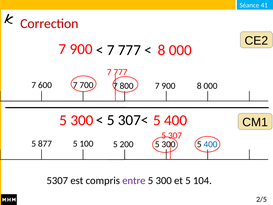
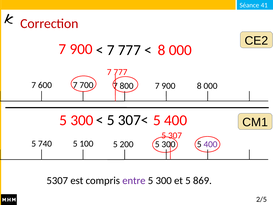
877: 877 -> 740
400 at (210, 144) colour: blue -> purple
104: 104 -> 869
